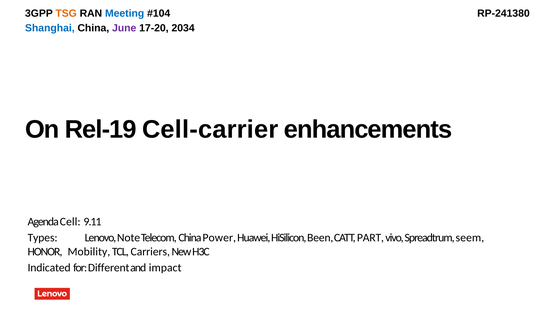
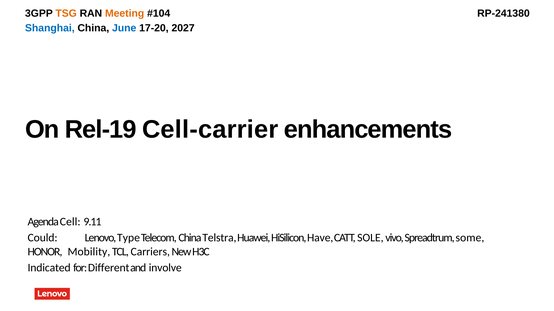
Meeting colour: blue -> orange
June colour: purple -> blue
2034: 2034 -> 2027
Types: Types -> Could
Note: Note -> Type
Power: Power -> Telstra
Been: Been -> Have
PART: PART -> SOLE
seem: seem -> some
impact: impact -> involve
